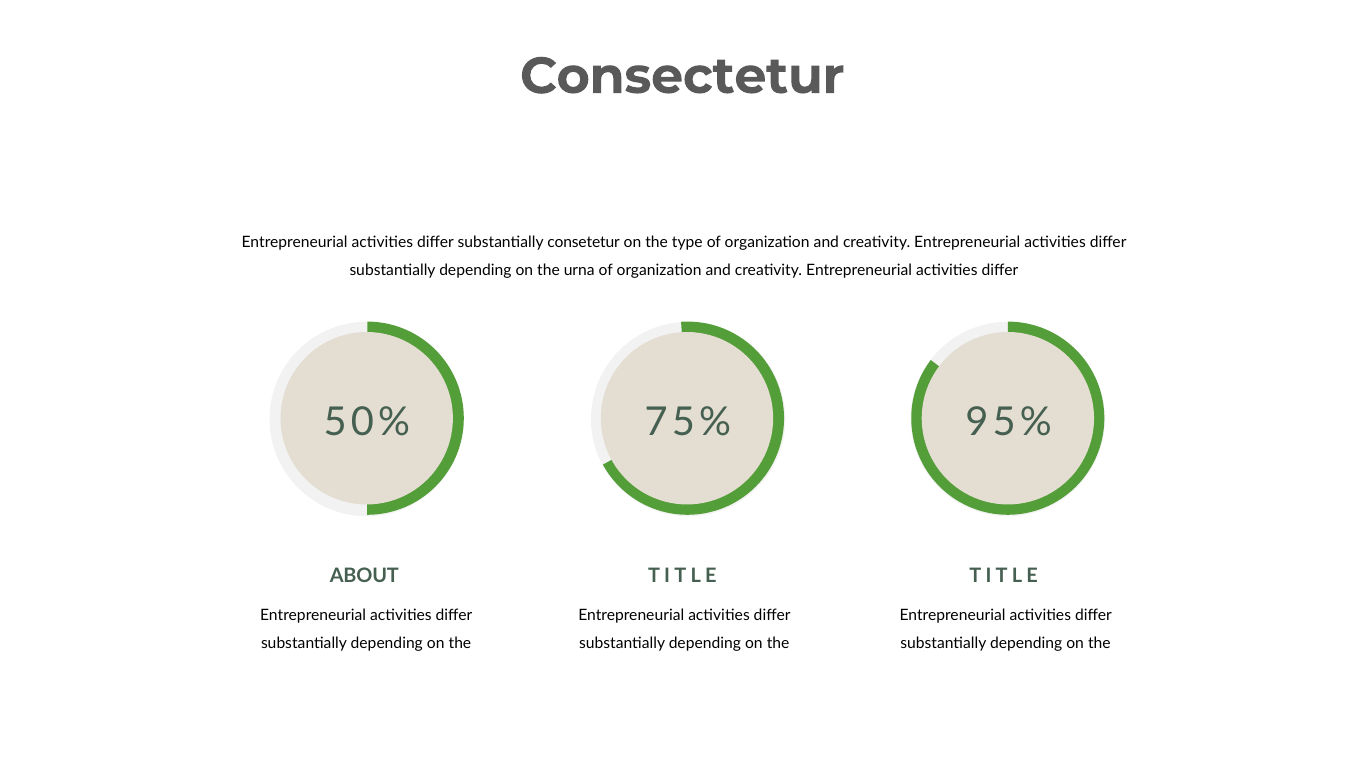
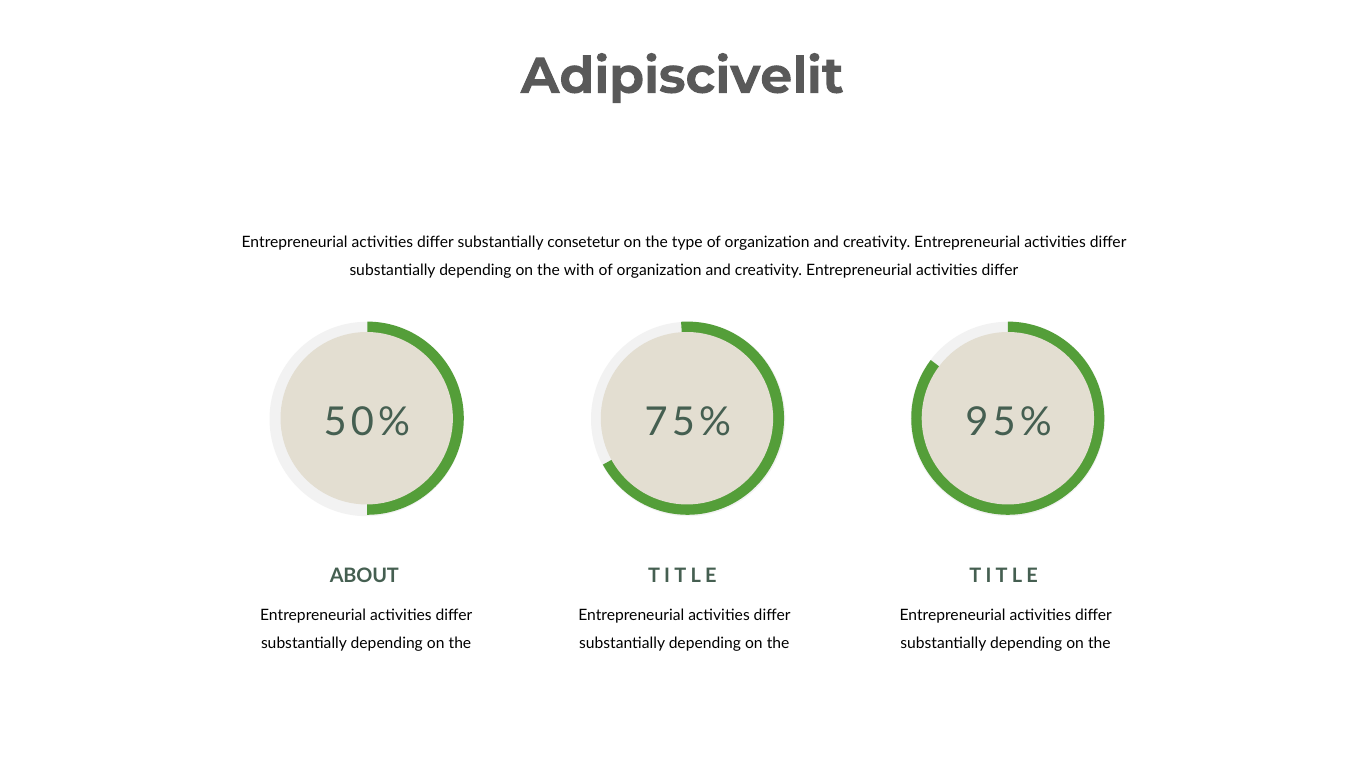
Consectetur: Consectetur -> Adipiscivelit
urna: urna -> with
